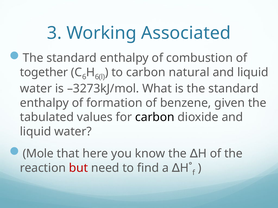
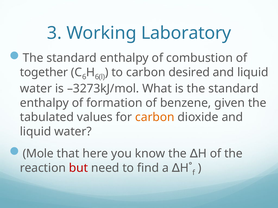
Associated: Associated -> Laboratory
natural: natural -> desired
carbon at (155, 118) colour: black -> orange
